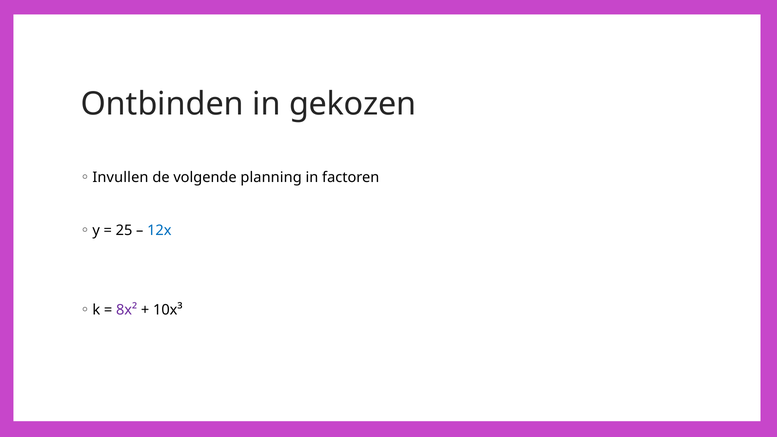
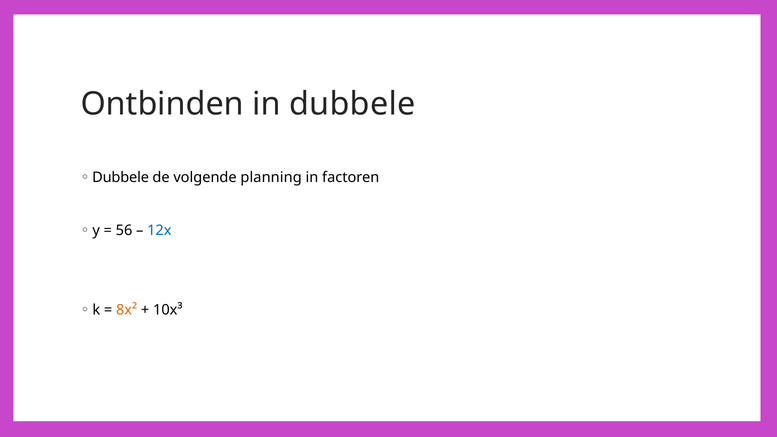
in gekozen: gekozen -> dubbele
Invullen at (120, 177): Invullen -> Dubbele
25: 25 -> 56
8x² colour: purple -> orange
